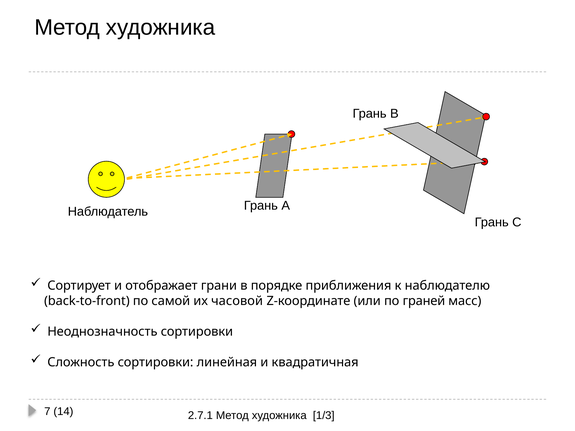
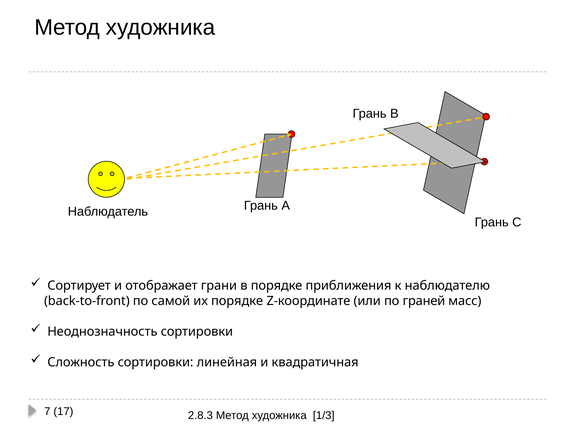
их часовой: часовой -> порядке
14: 14 -> 17
2.7.1: 2.7.1 -> 2.8.3
